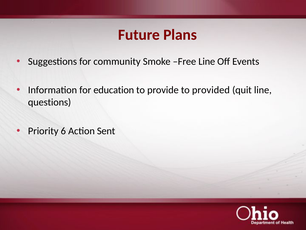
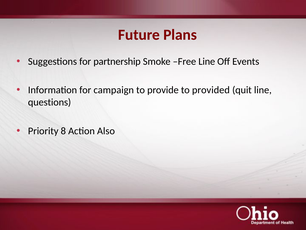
community: community -> partnership
education: education -> campaign
6: 6 -> 8
Sent: Sent -> Also
